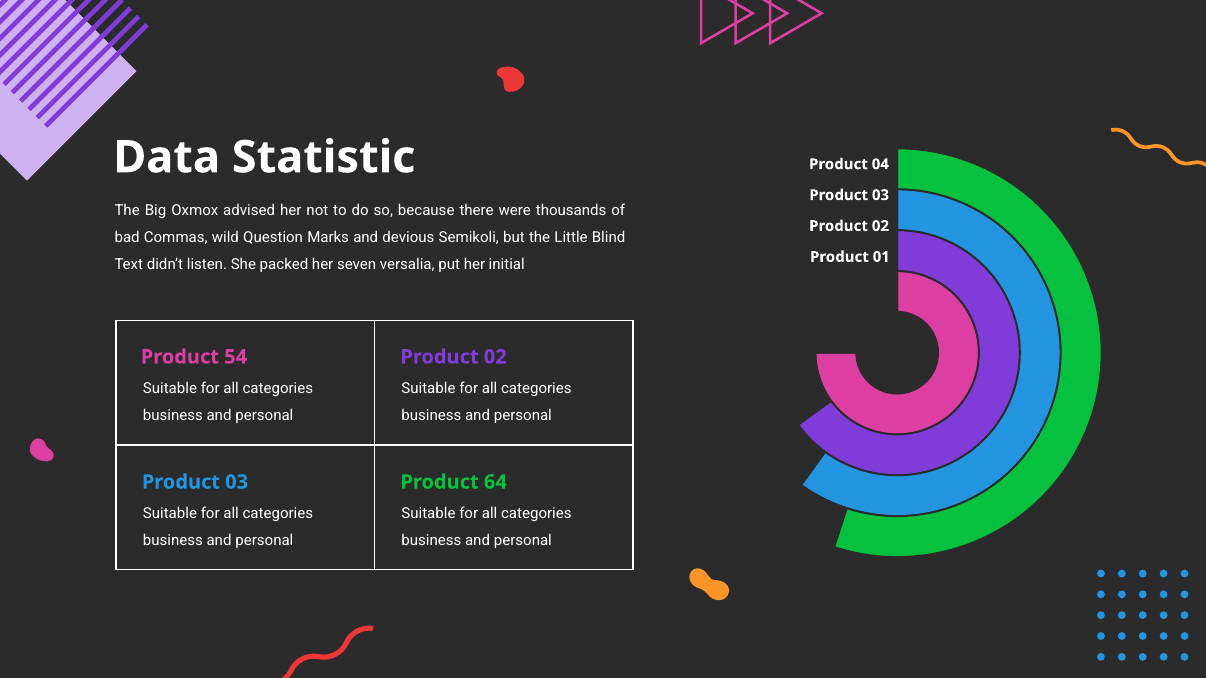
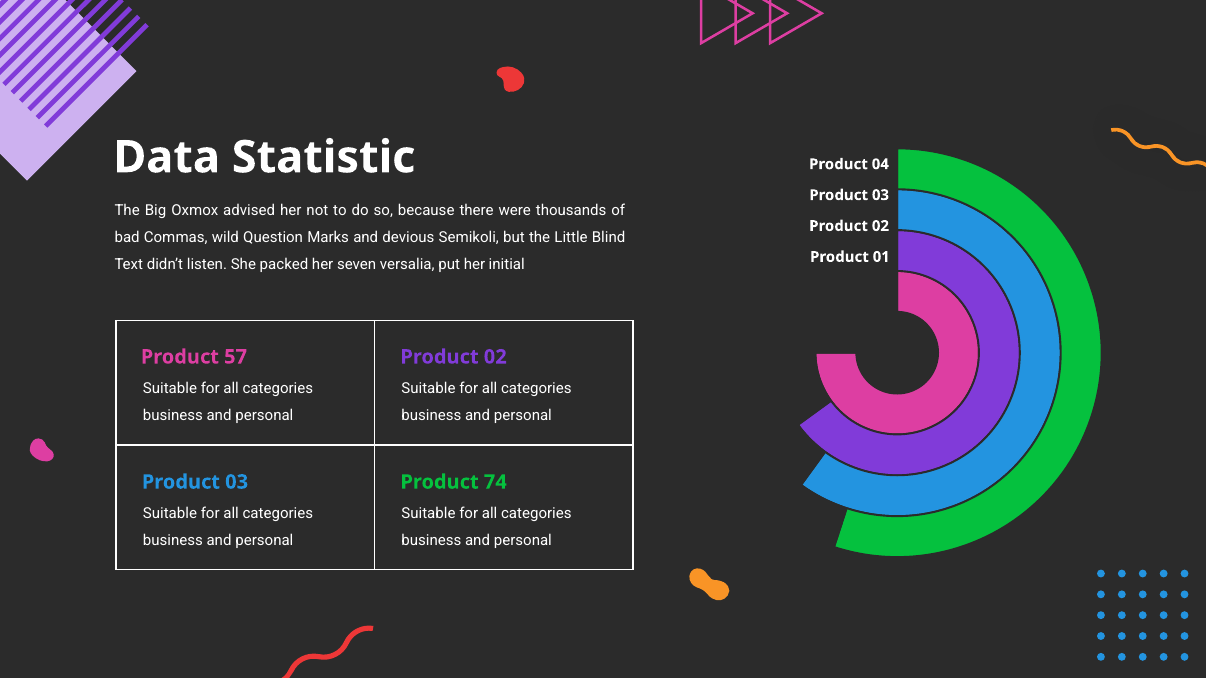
54: 54 -> 57
64: 64 -> 74
